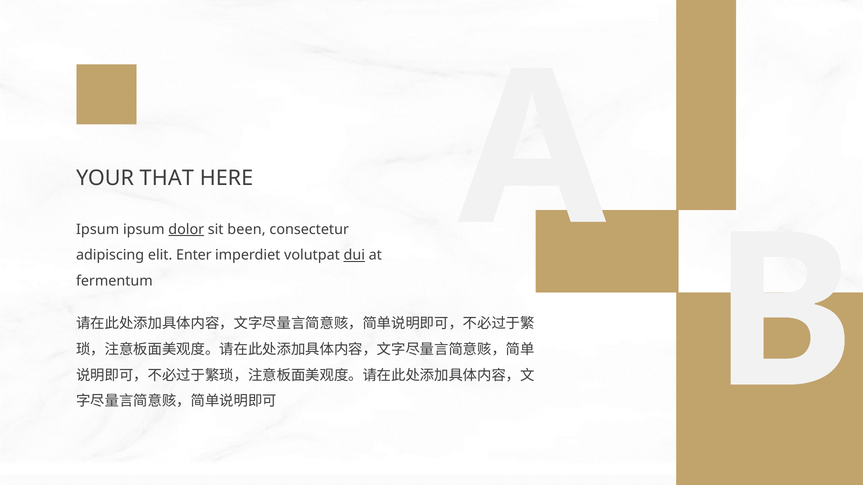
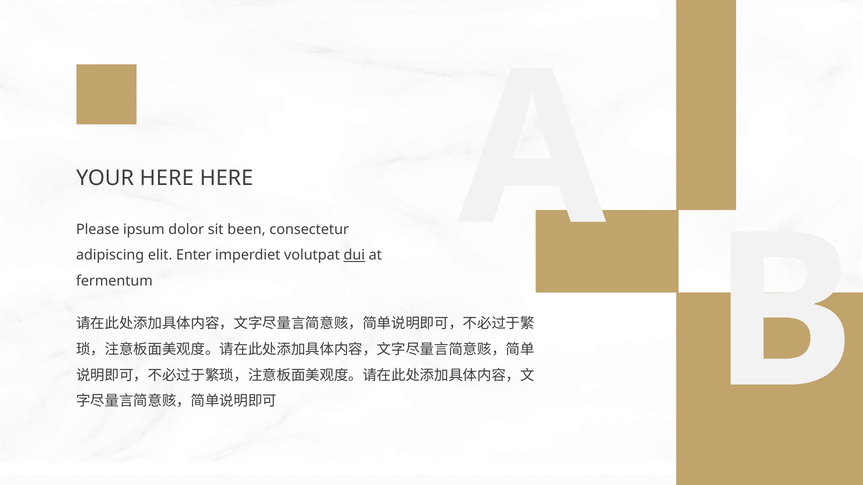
YOUR THAT: THAT -> HERE
Ipsum at (98, 230): Ipsum -> Please
dolor underline: present -> none
